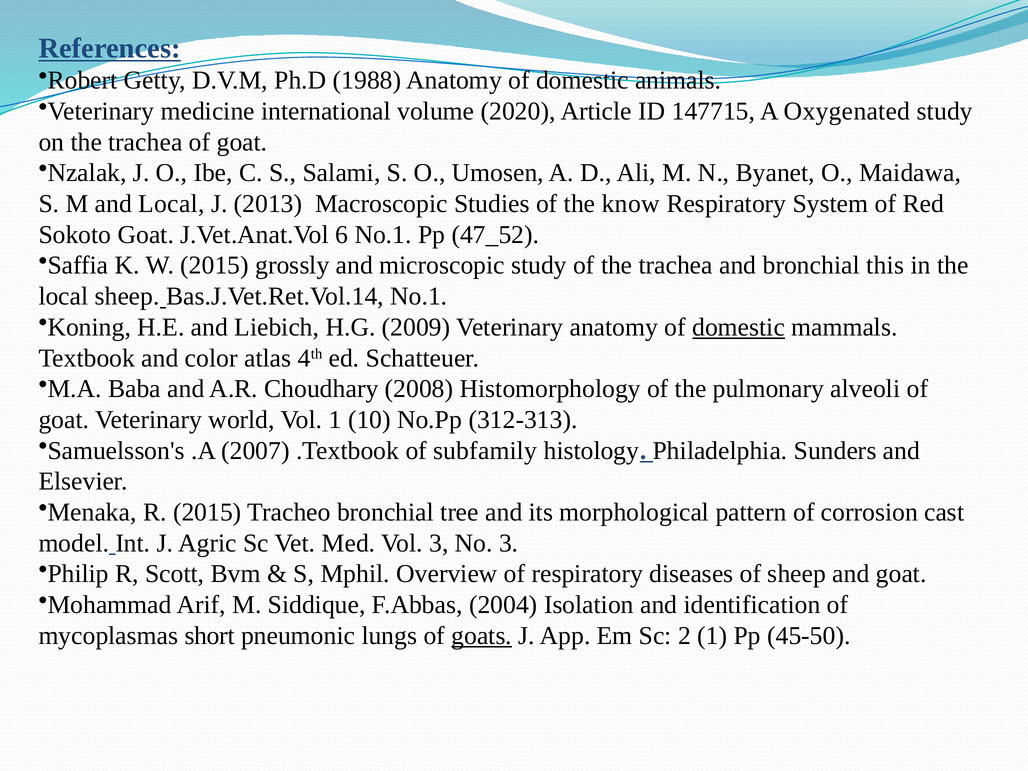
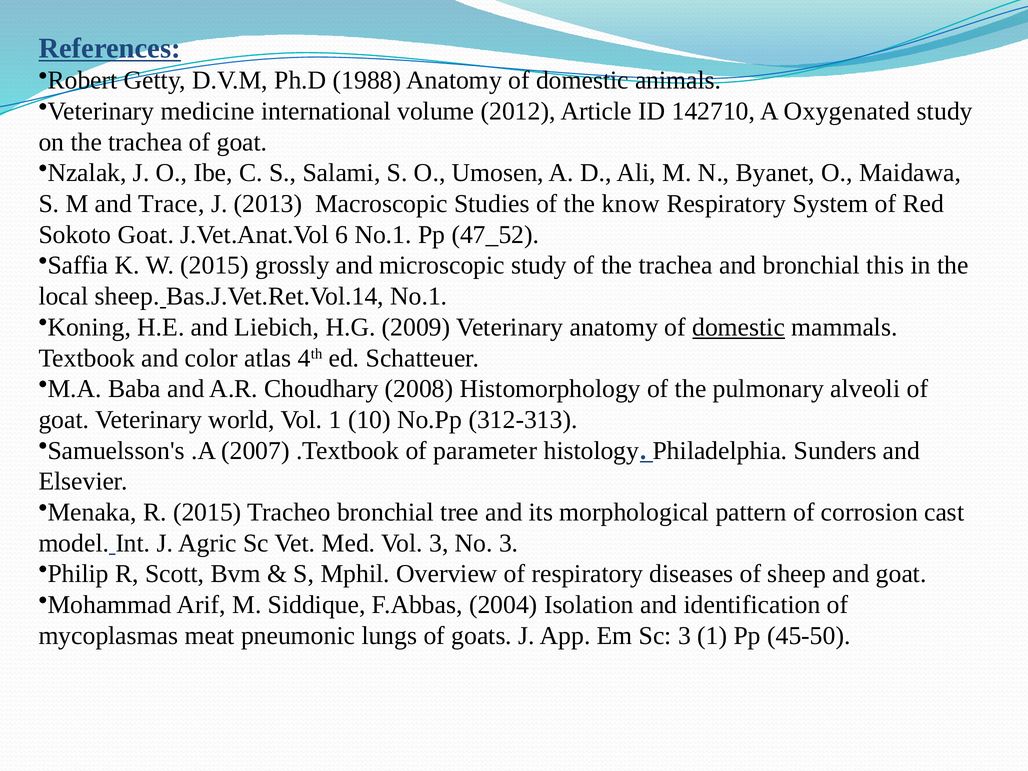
2020: 2020 -> 2012
147715: 147715 -> 142710
and Local: Local -> Trace
subfamily: subfamily -> parameter
short: short -> meat
goats underline: present -> none
Sc 2: 2 -> 3
